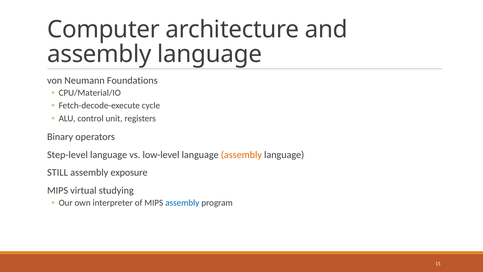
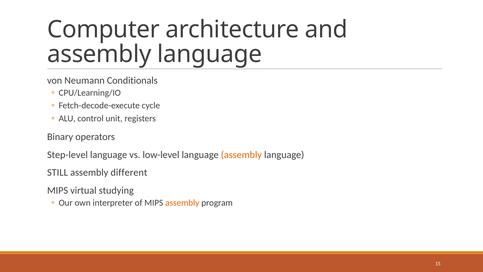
Foundations: Foundations -> Conditionals
CPU/Material/IO: CPU/Material/IO -> CPU/Learning/IO
exposure: exposure -> different
assembly at (182, 203) colour: blue -> orange
